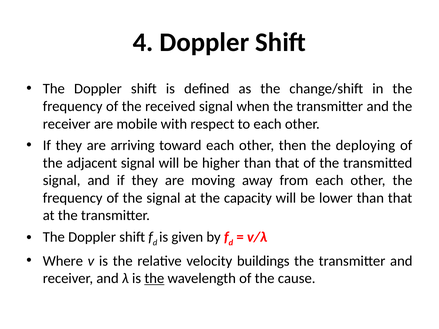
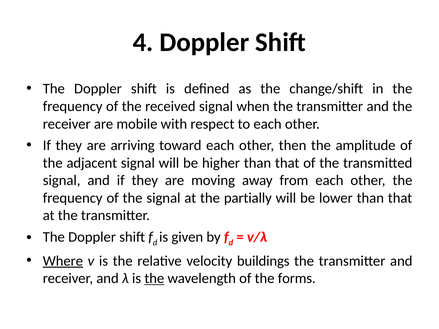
deploying: deploying -> amplitude
capacity: capacity -> partially
Where underline: none -> present
cause: cause -> forms
